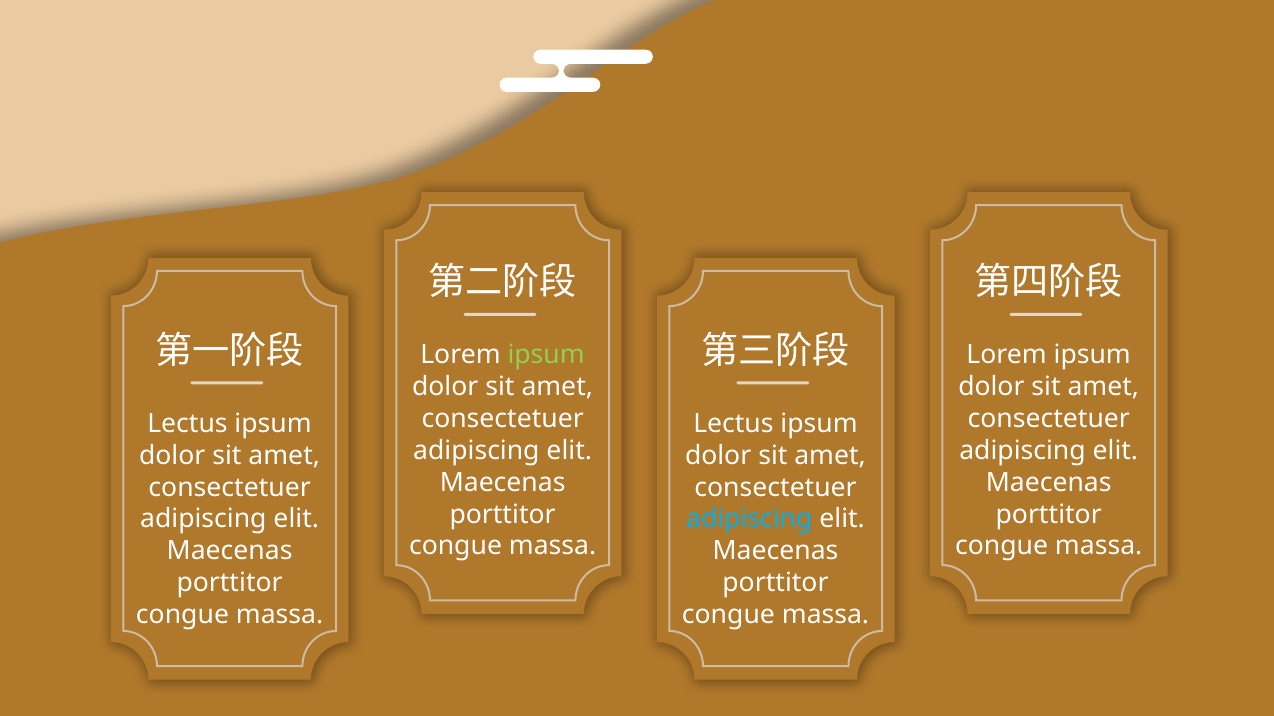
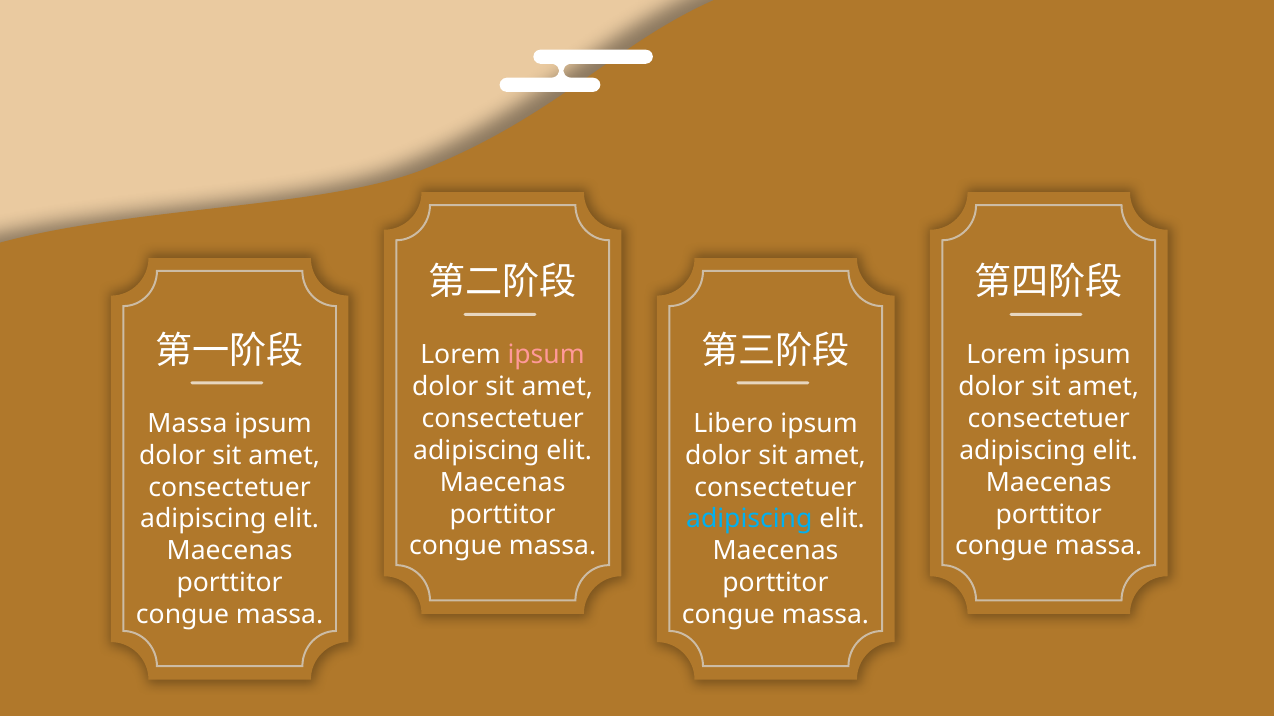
ipsum at (546, 355) colour: light green -> pink
Lectus at (187, 424): Lectus -> Massa
Lectus at (733, 424): Lectus -> Libero
